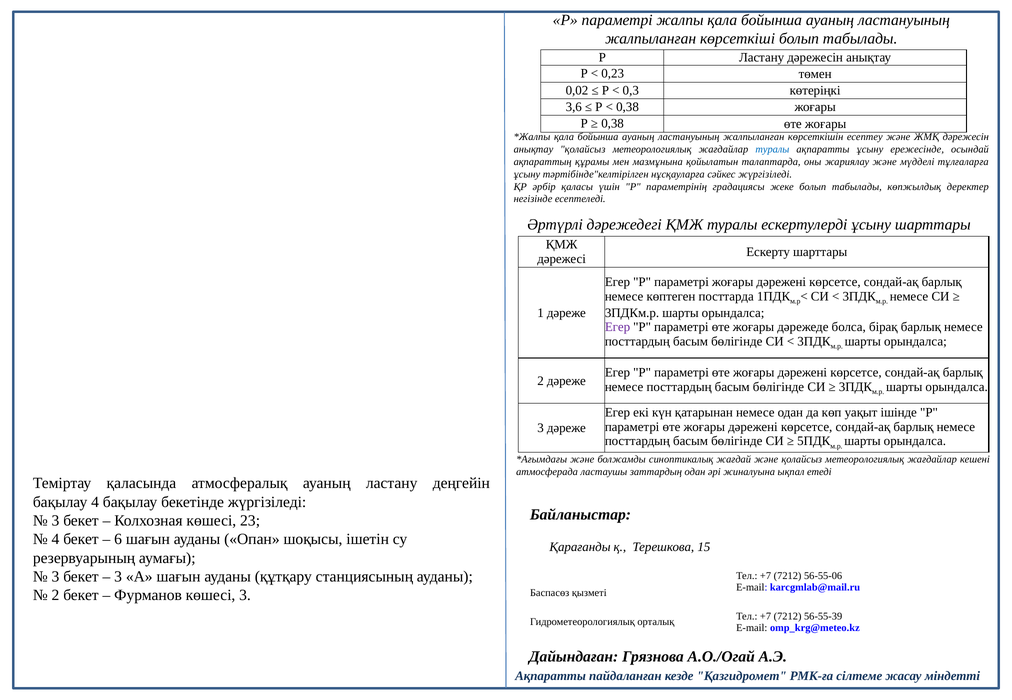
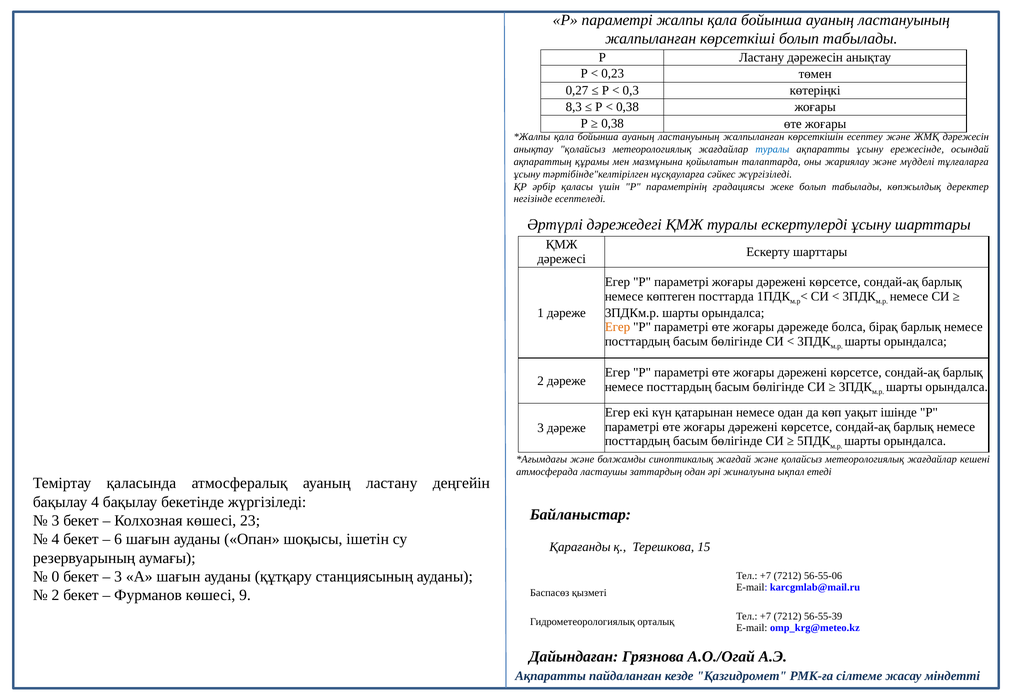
0,02: 0,02 -> 0,27
3,6: 3,6 -> 8,3
Егер at (618, 327) colour: purple -> orange
3 at (55, 577): 3 -> 0
көшесі 3: 3 -> 9
